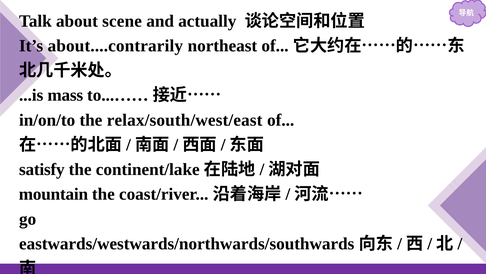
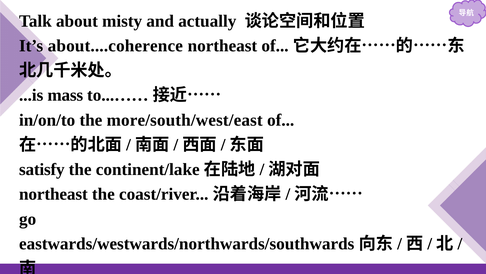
scene: scene -> misty
about....contrarily: about....contrarily -> about....coherence
relax/south/west/east: relax/south/west/east -> more/south/west/east
mountain at (53, 194): mountain -> northeast
